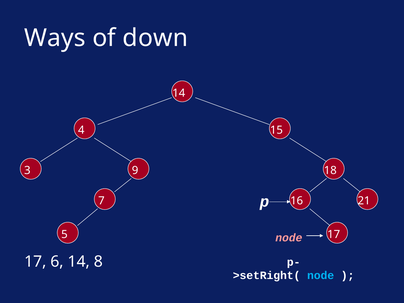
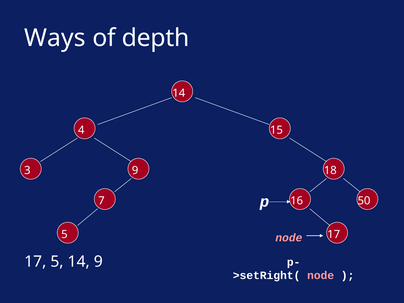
down: down -> depth
21: 21 -> 50
17 6: 6 -> 5
14 8: 8 -> 9
node at (321, 275) colour: light blue -> pink
